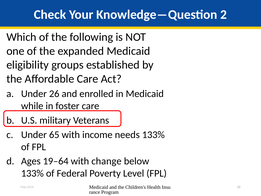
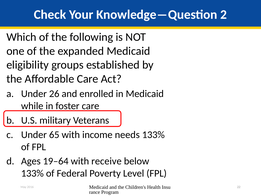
change: change -> receive
